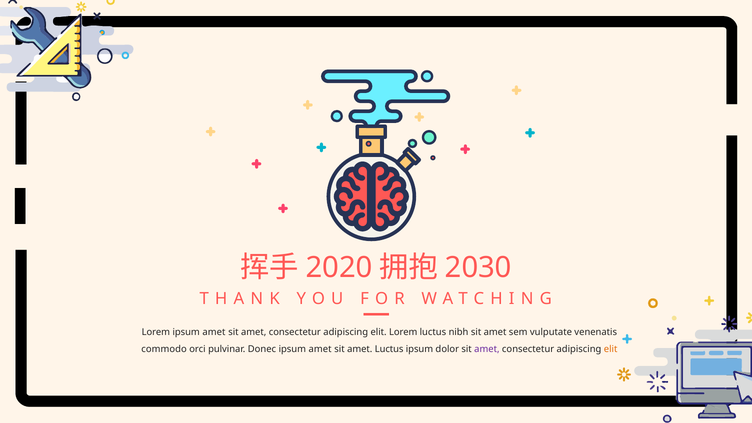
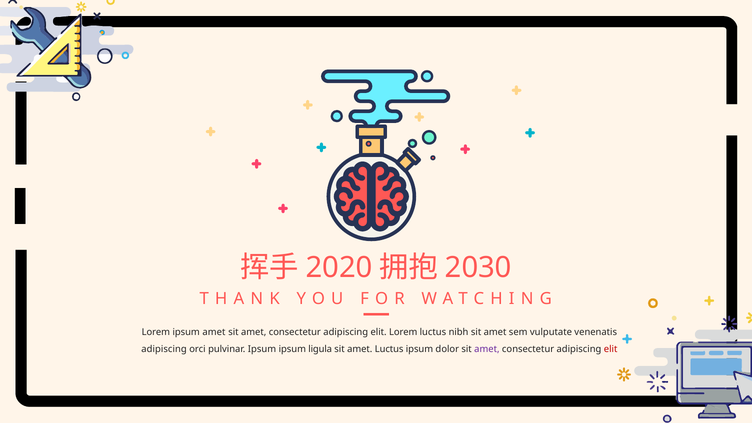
commodo at (164, 349): commodo -> adipiscing
pulvinar Donec: Donec -> Ipsum
amet at (320, 349): amet -> ligula
elit at (611, 349) colour: orange -> red
